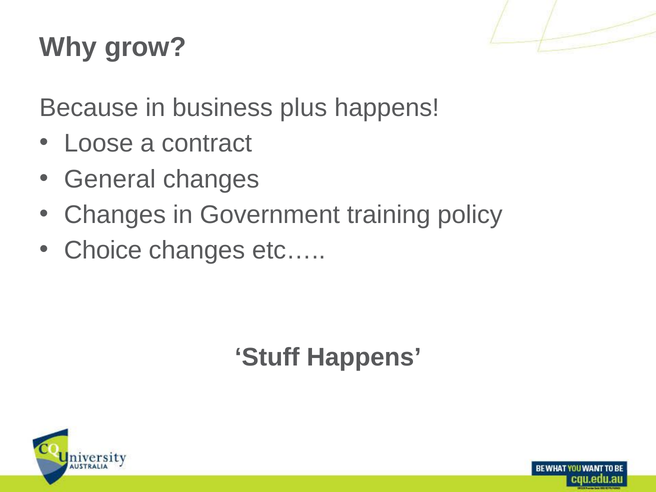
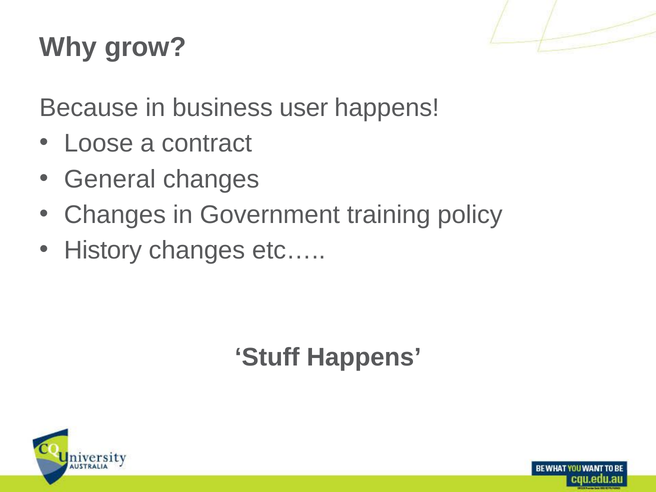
plus: plus -> user
Choice: Choice -> History
